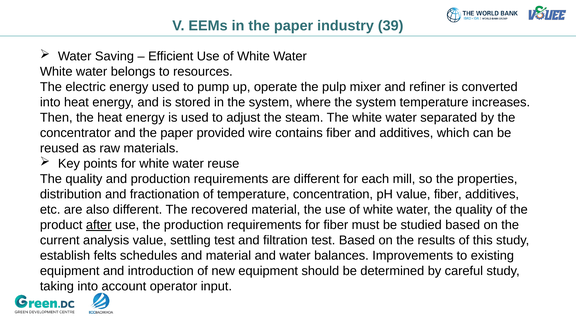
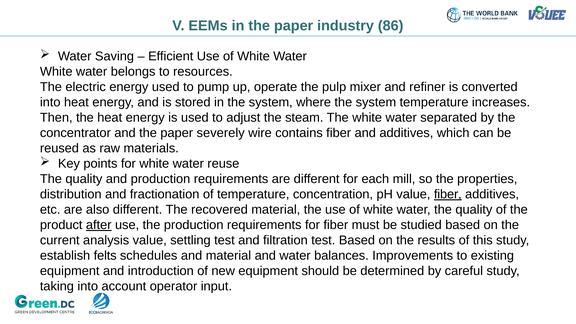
39: 39 -> 86
provided: provided -> severely
fiber at (448, 194) underline: none -> present
